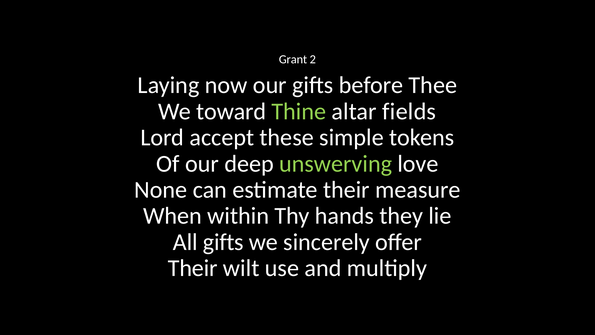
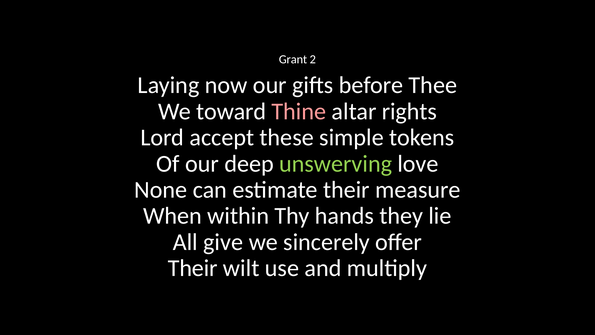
Thine colour: light green -> pink
fields: fields -> rights
All gifts: gifts -> give
